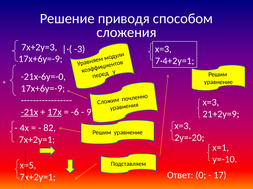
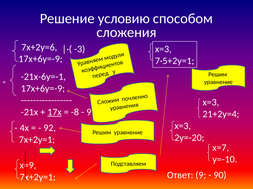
приводя: приводя -> условию
7х+2у=3: 7х+2у=3 -> 7х+2у=6
7·4+2у=1: 7·4+2у=1 -> 7·5+2у=1
-21х-6у=-0: -21х-6у=-0 -> -21х-6у=-1
-21х underline: present -> none
-6: -6 -> -8
21+2у=9: 21+2у=9 -> 21+2у=4
82: 82 -> 92
х=1: х=1 -> х=7
х=5: х=5 -> х=9
Ответ 0: 0 -> 9
17: 17 -> 90
